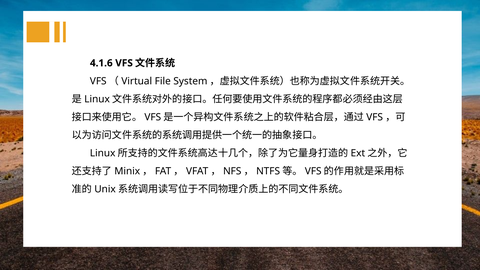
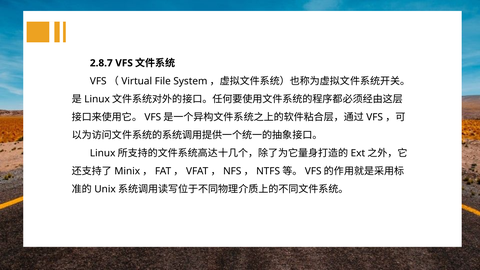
4.1.6: 4.1.6 -> 2.8.7
